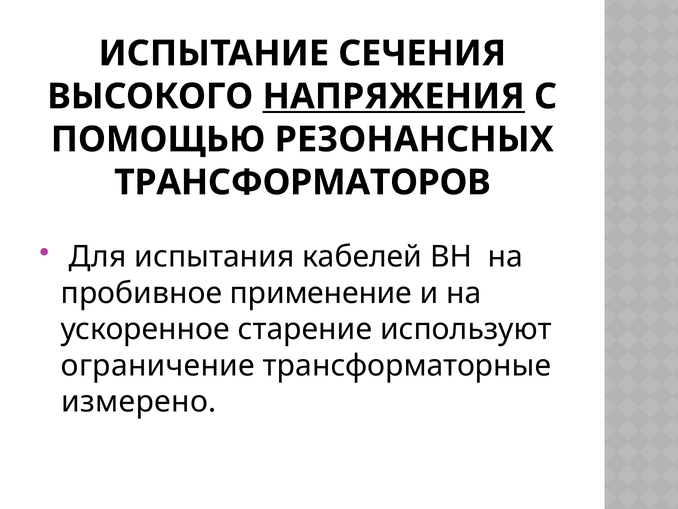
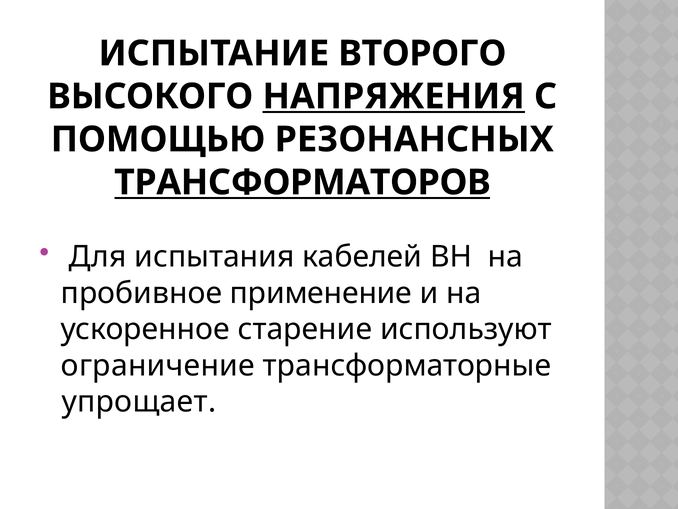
СЕЧЕНИЯ: СЕЧЕНИЯ -> ВТОРОГО
ТРАНСФОРМАТОРОВ underline: none -> present
измерено: измерено -> упрощает
